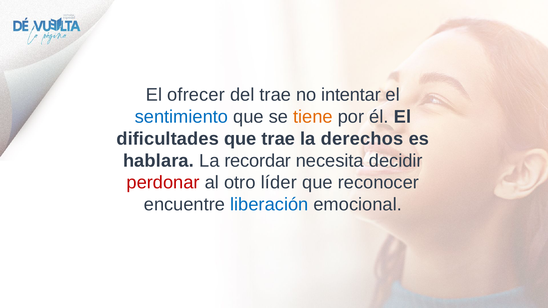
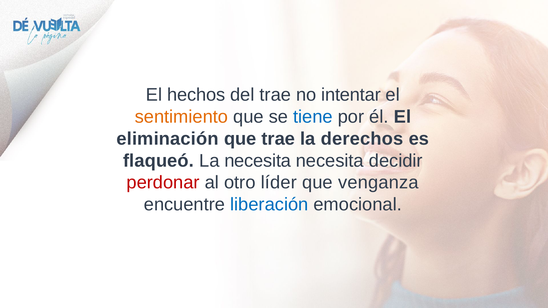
ofrecer: ofrecer -> hechos
sentimiento colour: blue -> orange
tiene colour: orange -> blue
dificultades: dificultades -> eliminación
hablara: hablara -> flaqueó
La recordar: recordar -> necesita
reconocer: reconocer -> venganza
